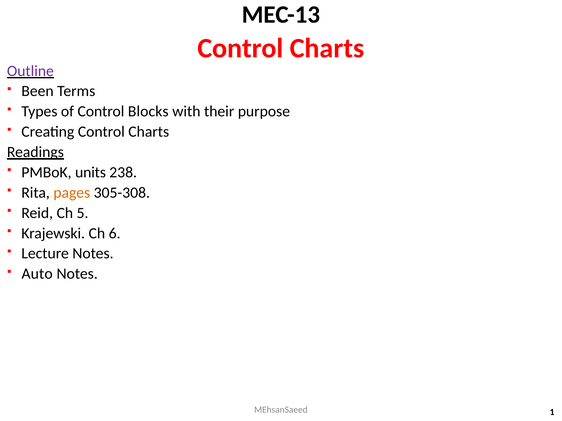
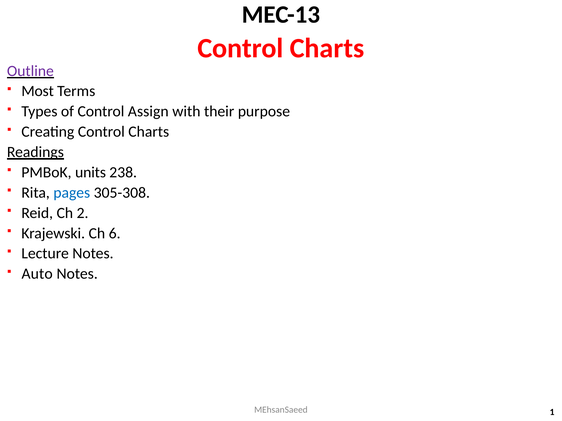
Been: Been -> Most
Blocks: Blocks -> Assign
pages colour: orange -> blue
5: 5 -> 2
